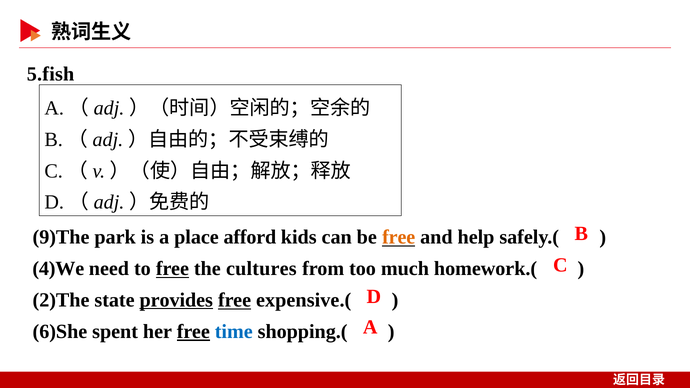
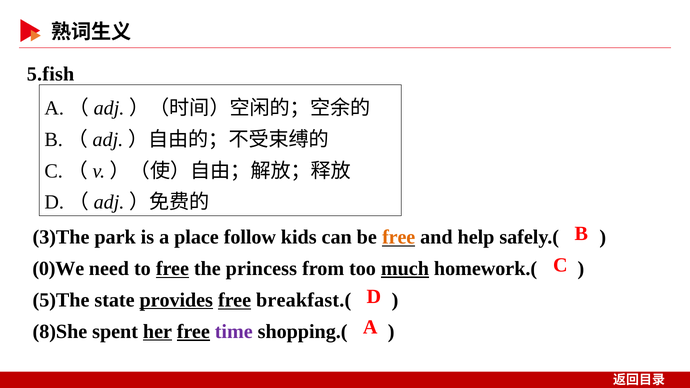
9)The: 9)The -> 3)The
afford: afford -> follow
4)We: 4)We -> 0)We
cultures: cultures -> princess
much underline: none -> present
2)The: 2)The -> 5)The
expensive.(: expensive.( -> breakfast.(
6)She: 6)She -> 8)She
her underline: none -> present
time colour: blue -> purple
